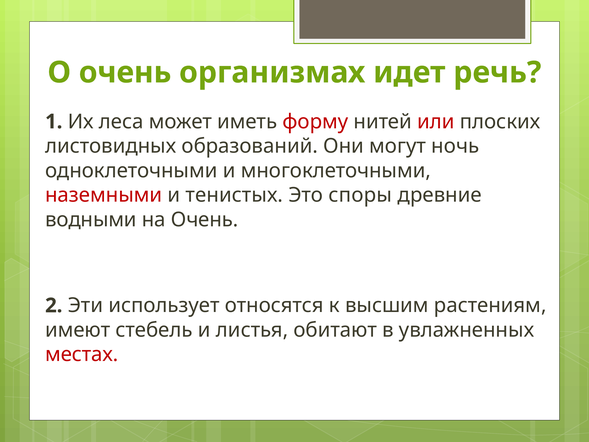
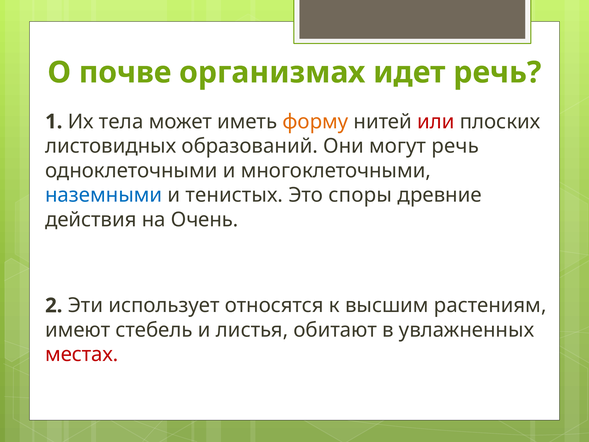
О очень: очень -> почве
леса: леса -> тела
форму colour: red -> orange
могут ночь: ночь -> речь
наземными colour: red -> blue
водными: водными -> действия
